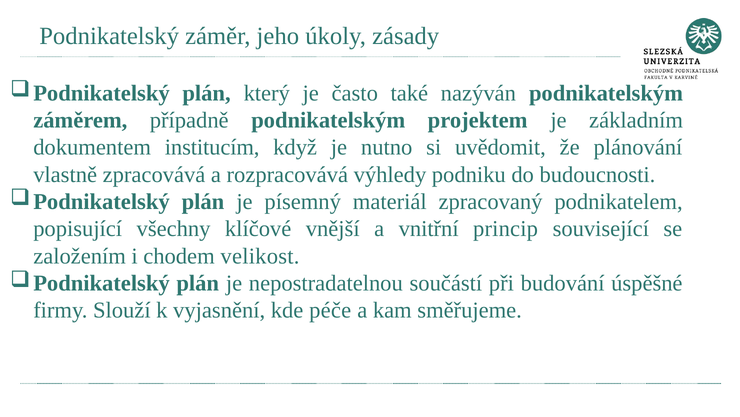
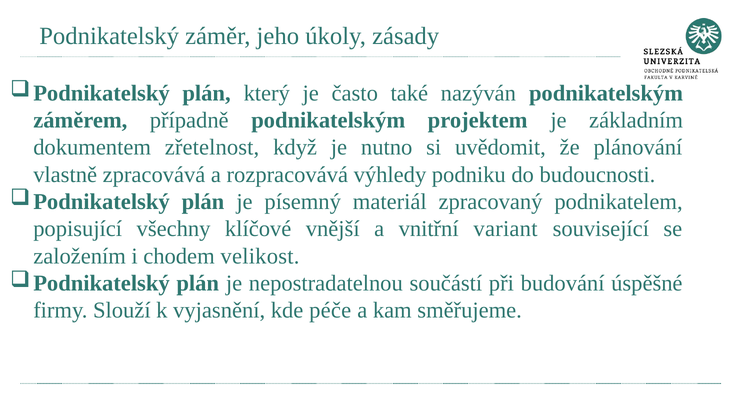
institucím: institucím -> zřetelnost
princip: princip -> variant
